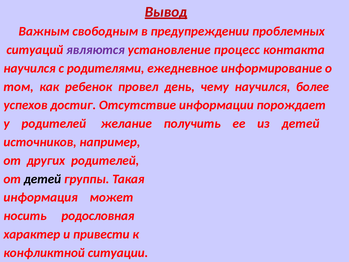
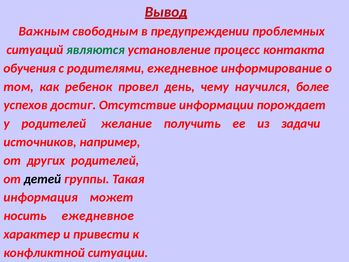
являются colour: purple -> green
научился at (30, 68): научился -> обучения
из детей: детей -> задачи
носить родословная: родословная -> ежедневное
